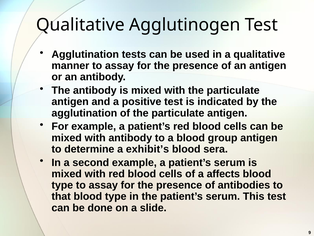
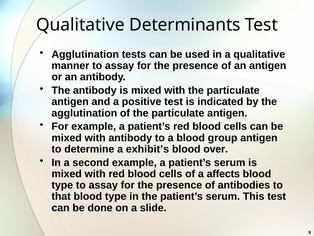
Agglutinogen: Agglutinogen -> Determinants
sera: sera -> over
